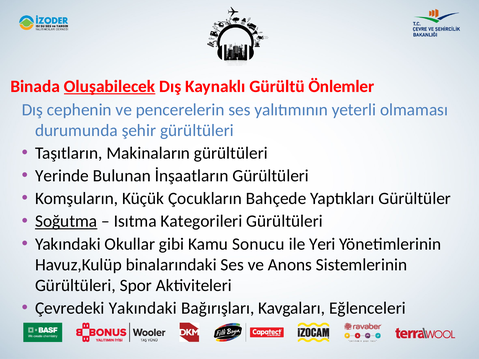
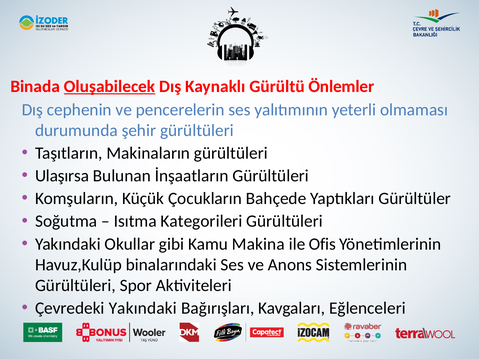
Yerinde: Yerinde -> Ulaşırsa
Soğutma underline: present -> none
Sonucu: Sonucu -> Makina
Yeri: Yeri -> Ofis
